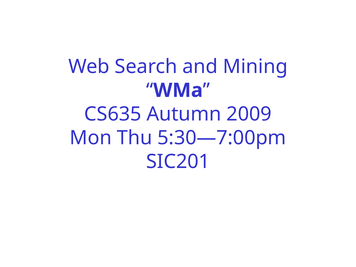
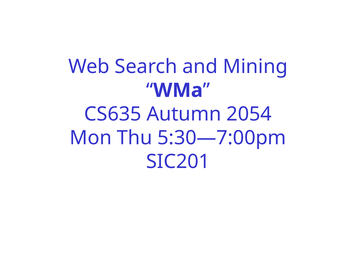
2009: 2009 -> 2054
